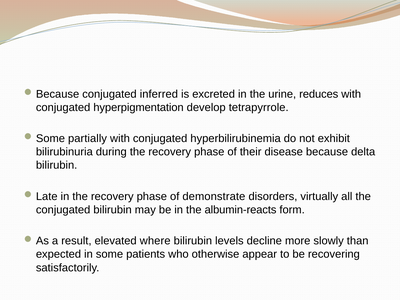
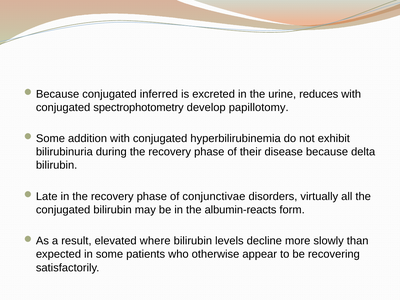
hyperpigmentation: hyperpigmentation -> spectrophotometry
tetrapyrrole: tetrapyrrole -> papillotomy
partially: partially -> addition
demonstrate: demonstrate -> conjunctivae
